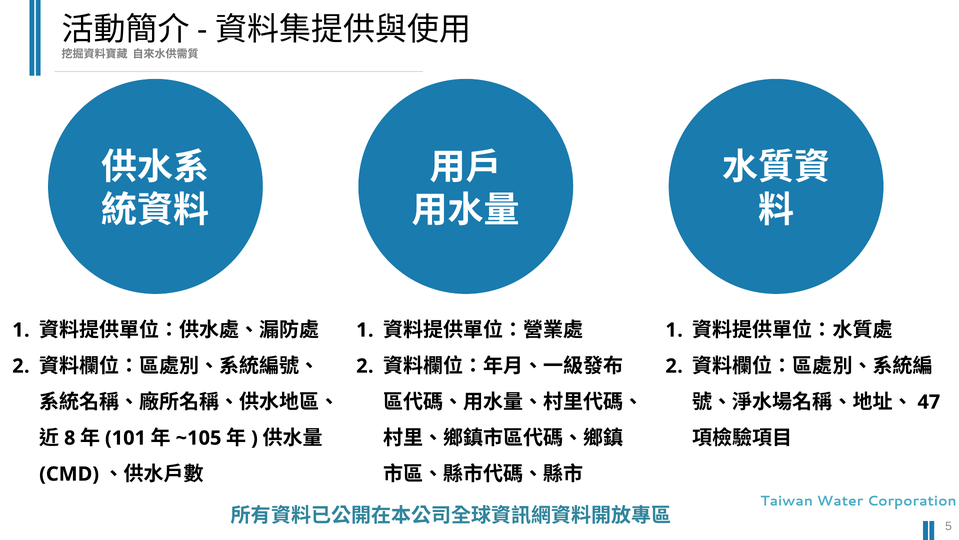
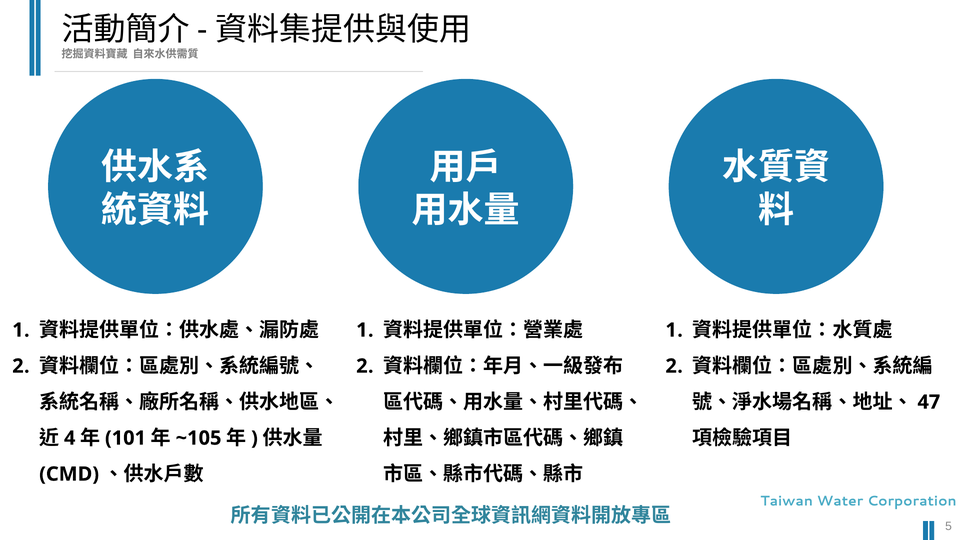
8: 8 -> 4
